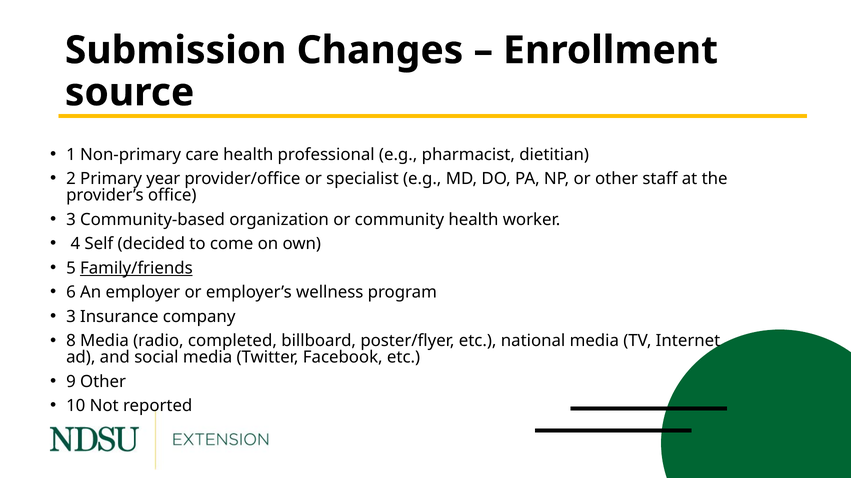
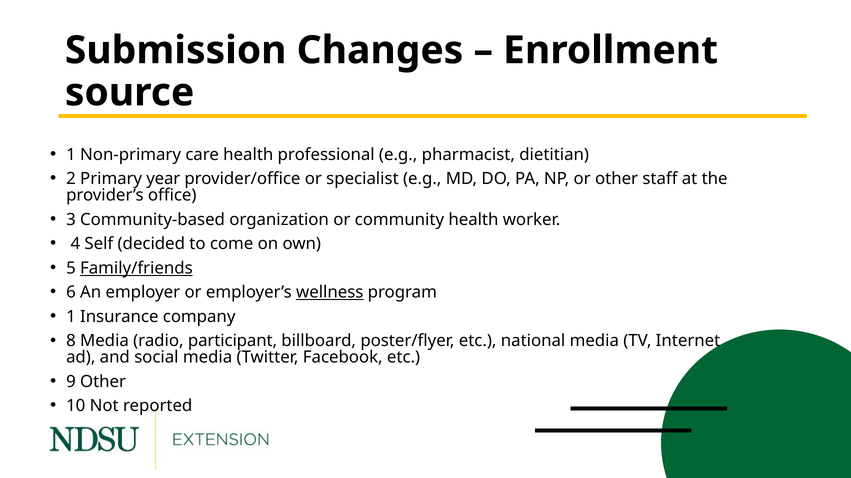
wellness underline: none -> present
3 at (71, 317): 3 -> 1
completed: completed -> participant
